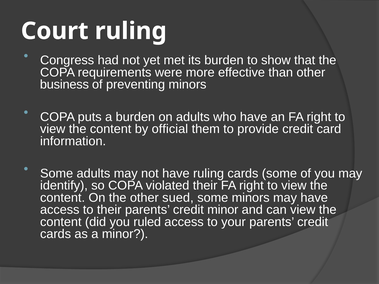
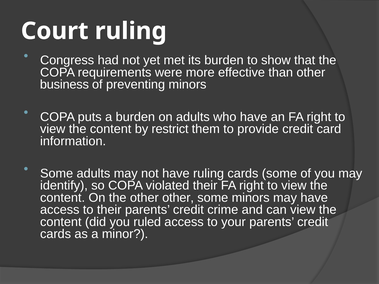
official: official -> restrict
other sued: sued -> other
credit minor: minor -> crime
